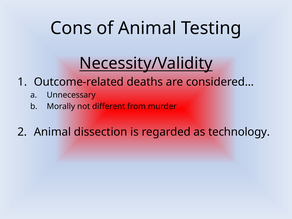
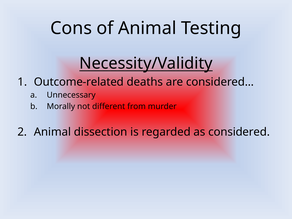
technology: technology -> considered
